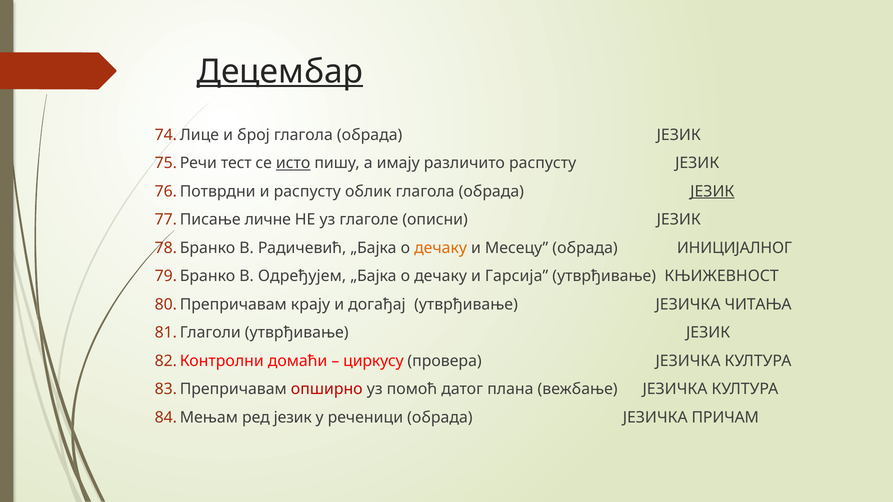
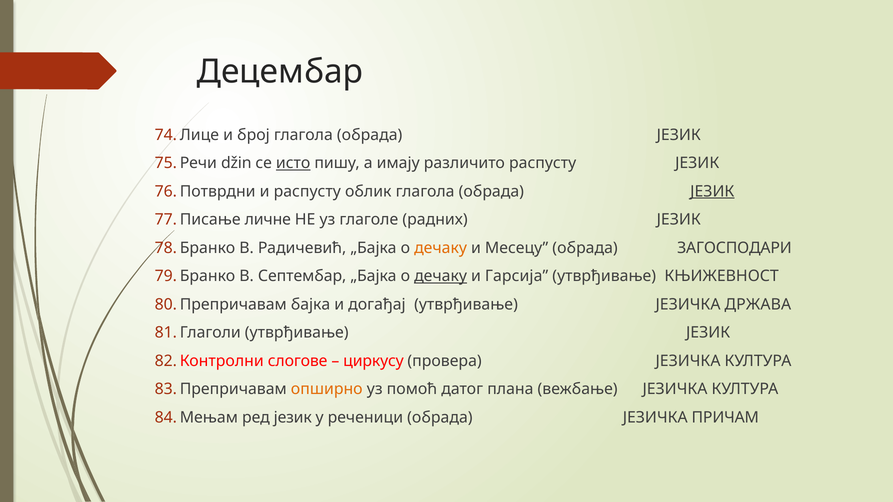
Децембар underline: present -> none
тест: тест -> džin
описни: описни -> радних
ИНИЦИЈАЛНОГ: ИНИЦИЈАЛНОГ -> ЗАГОСПОДАРИ
Одређујем: Одређујем -> Септембар
дечаку at (441, 276) underline: none -> present
крају: крају -> бајка
ЧИТАЊА: ЧИТАЊА -> ДРЖАВА
домаћи: домаћи -> слогове
опширно colour: red -> orange
